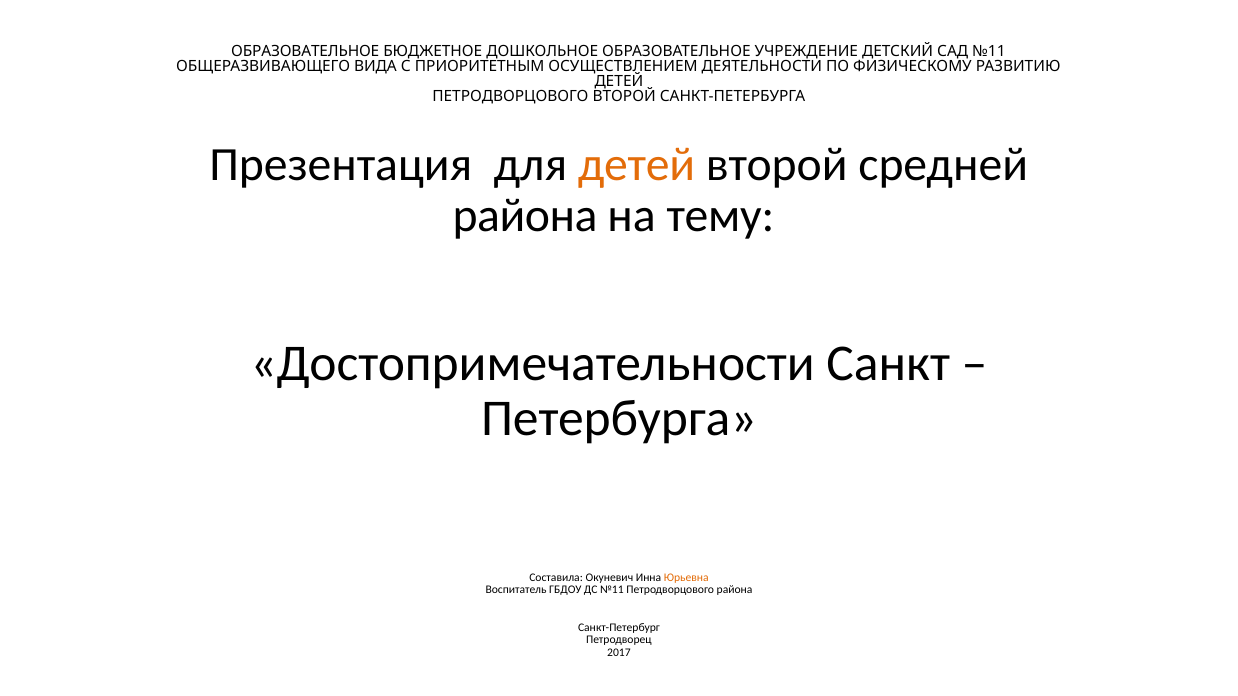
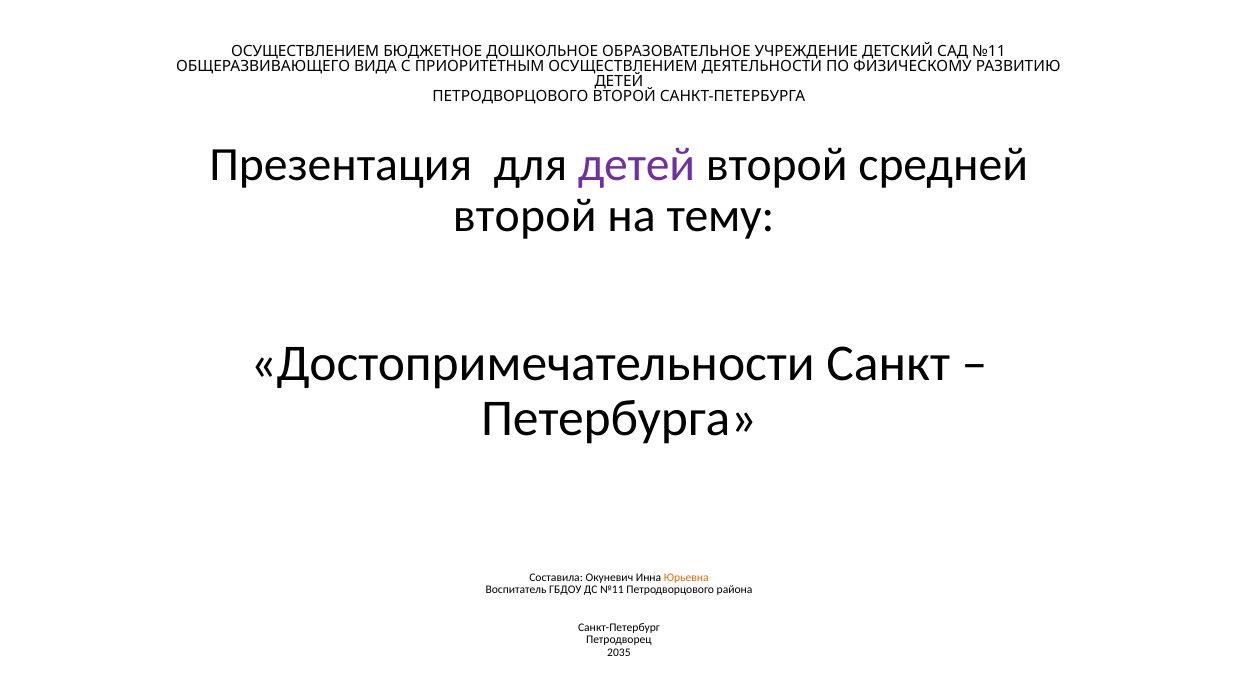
ОБРАЗОВАТЕЛЬНОЕ at (305, 51): ОБРАЗОВАТЕЛЬНОЕ -> ОСУЩЕСТВЛЕНИЕМ
детей at (637, 165) colour: orange -> purple
района at (525, 216): района -> второй
2017: 2017 -> 2035
